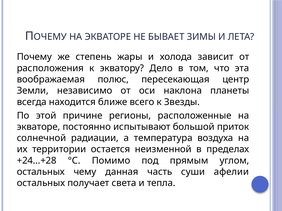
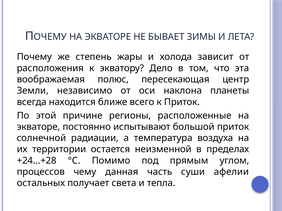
к Звезды: Звезды -> Приток
остальных at (41, 172): остальных -> процессов
